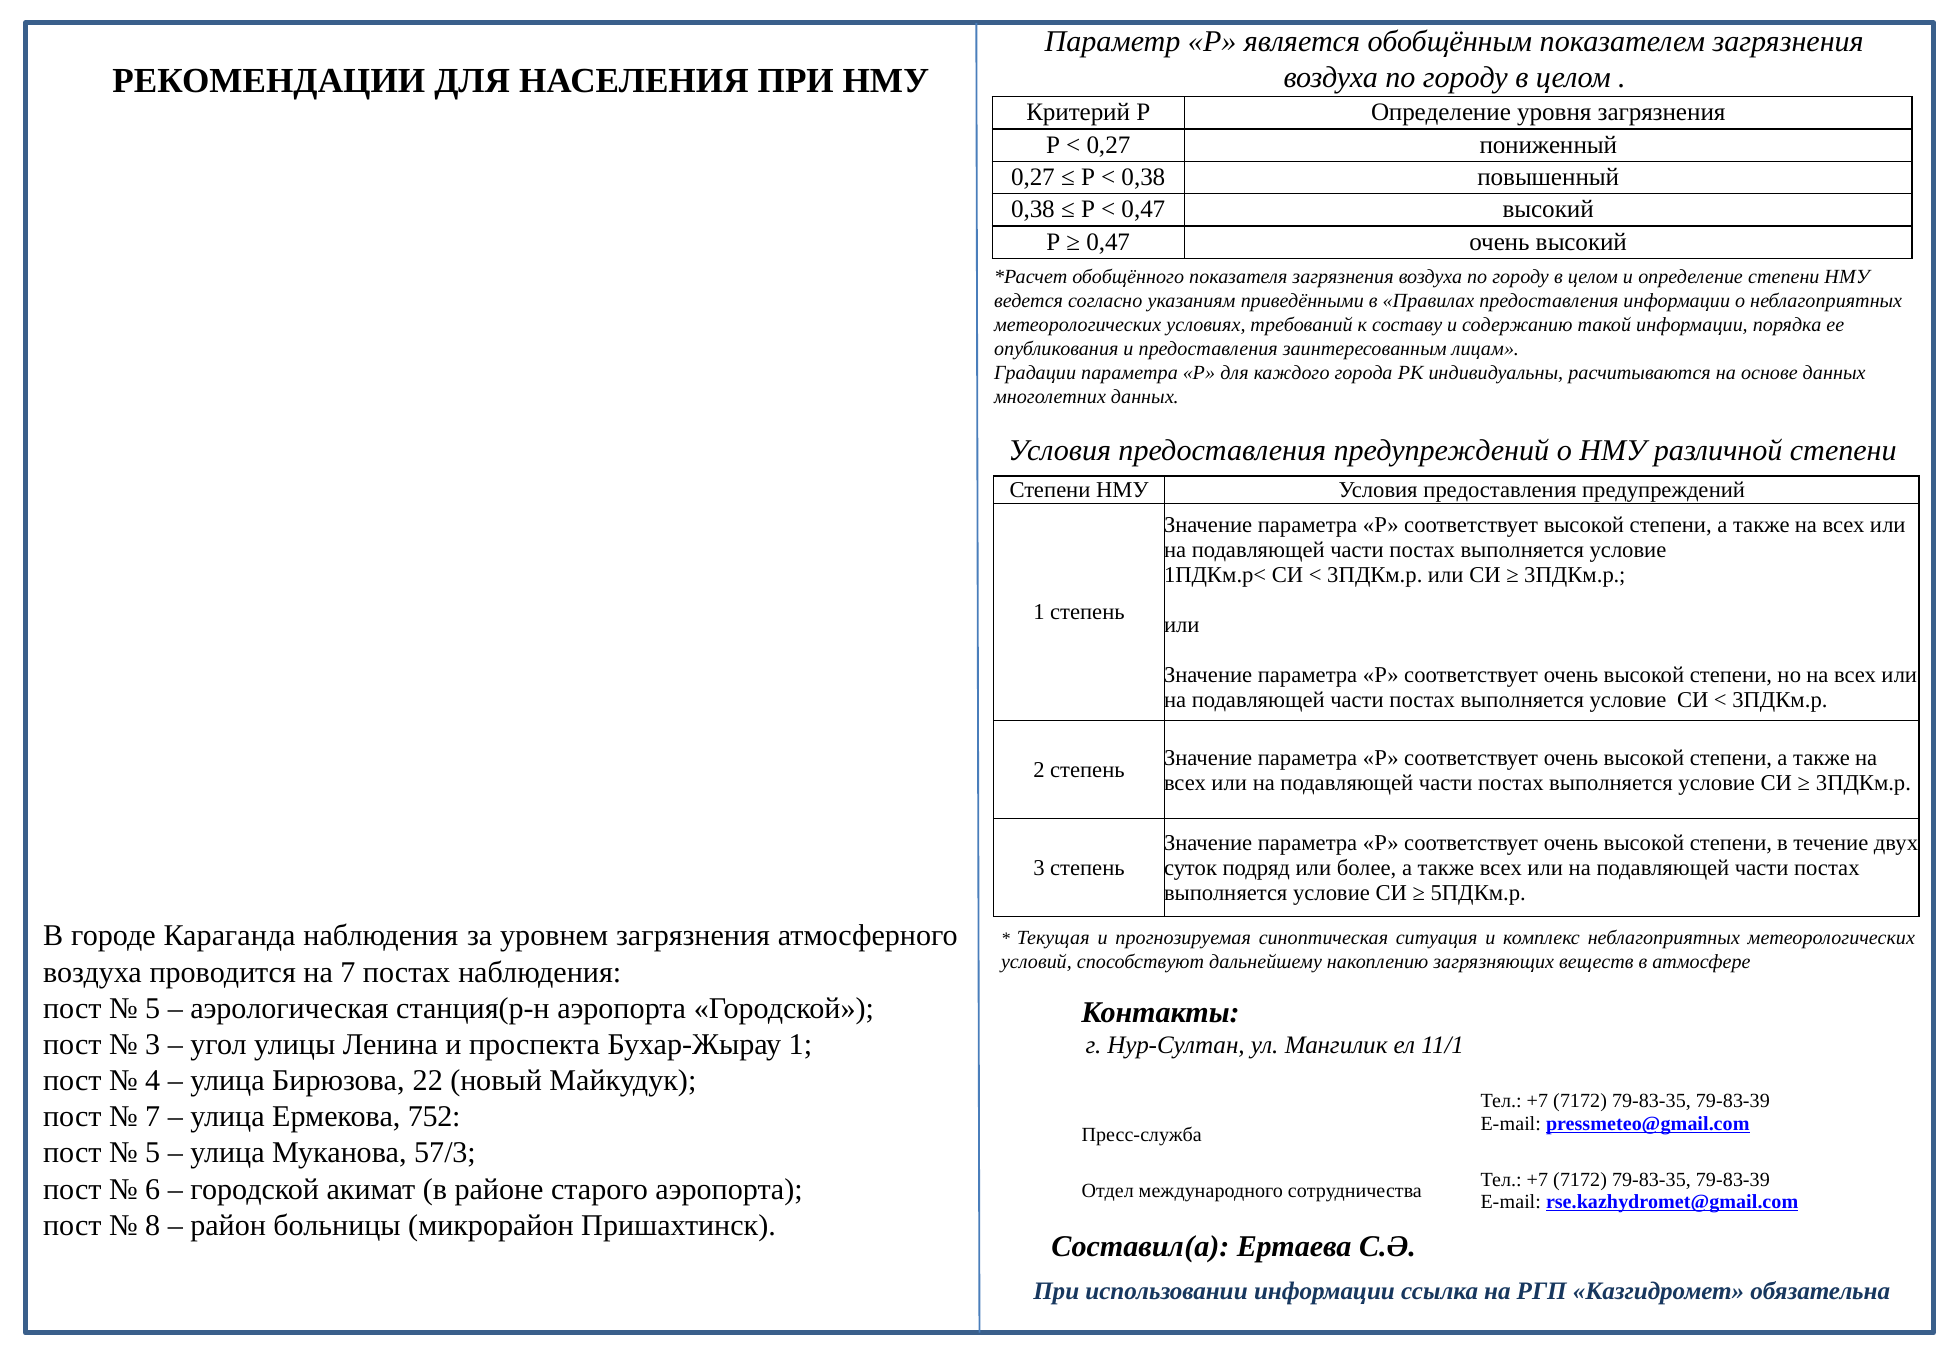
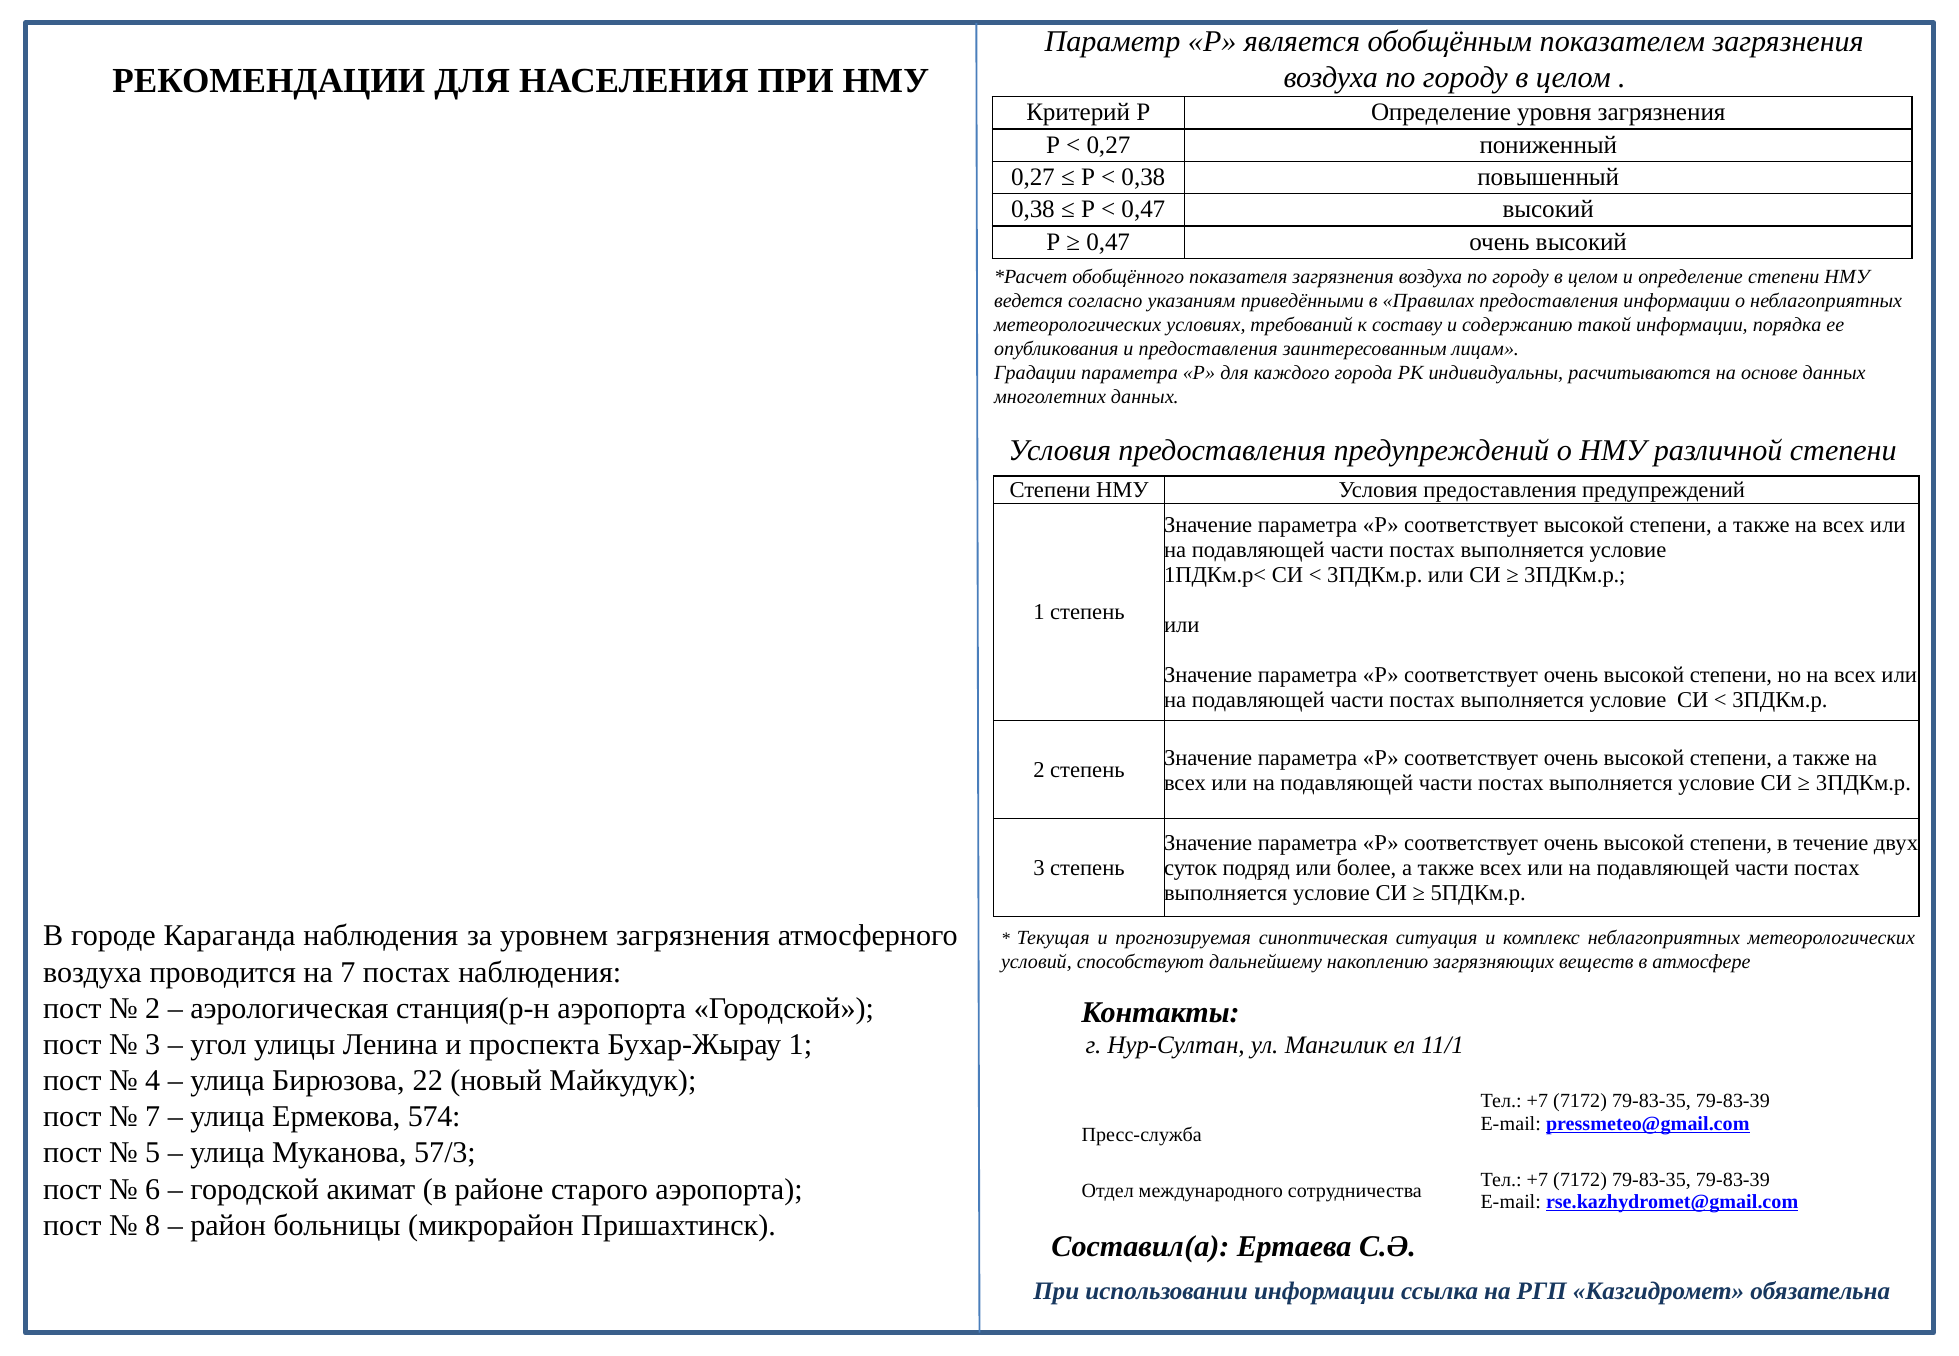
5 at (153, 1009): 5 -> 2
752: 752 -> 574
